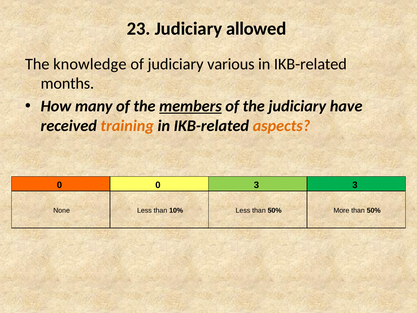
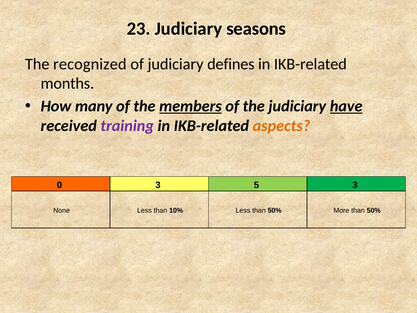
allowed: allowed -> seasons
knowledge: knowledge -> recognized
various: various -> defines
have underline: none -> present
training colour: orange -> purple
0 at (158, 185): 0 -> 3
3 at (256, 185): 3 -> 5
